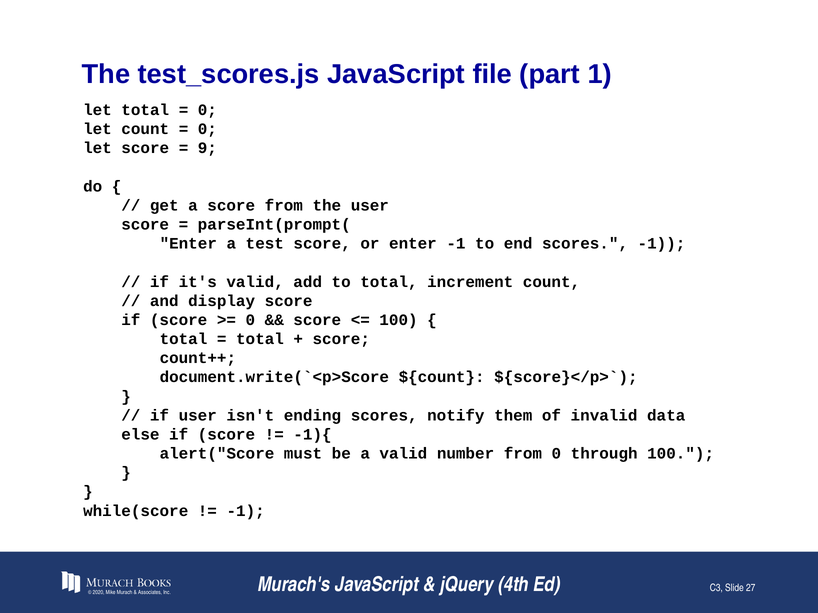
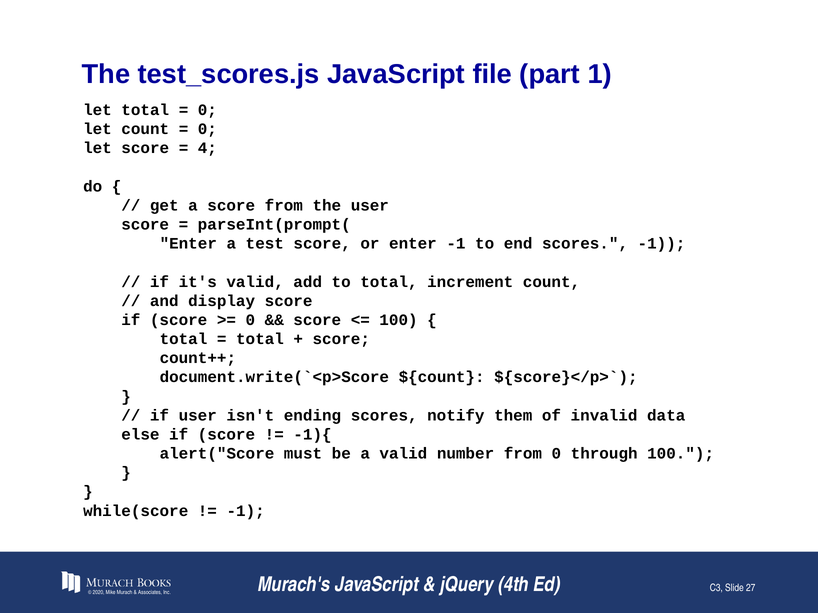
9: 9 -> 4
